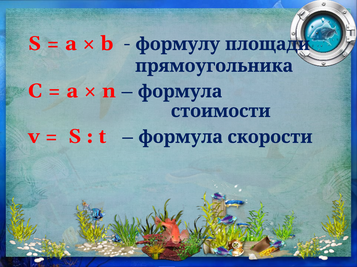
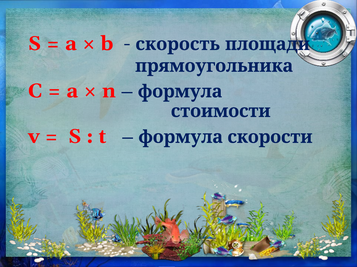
формулу: формулу -> скорость
